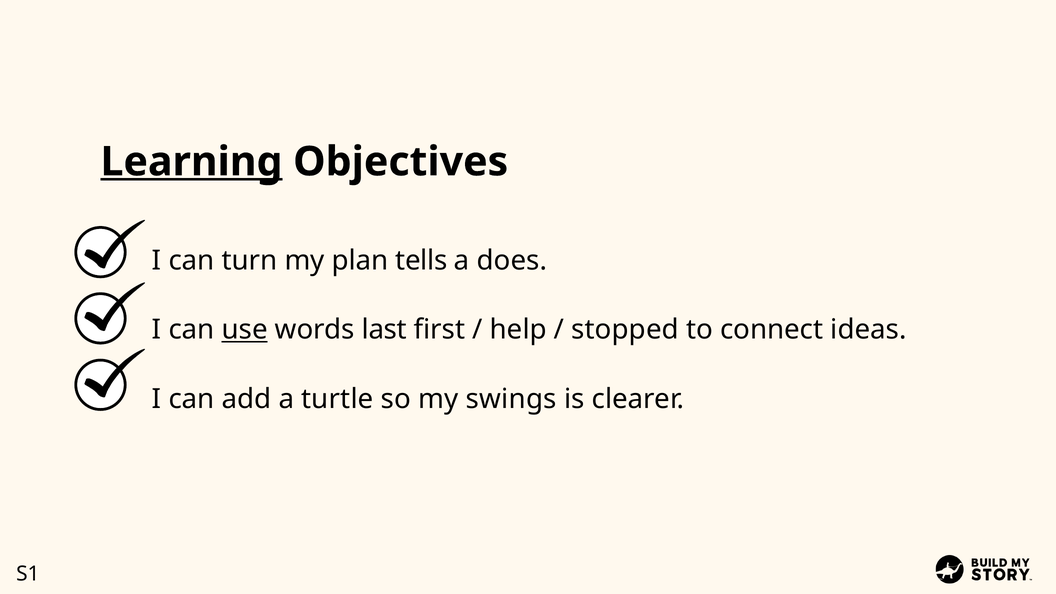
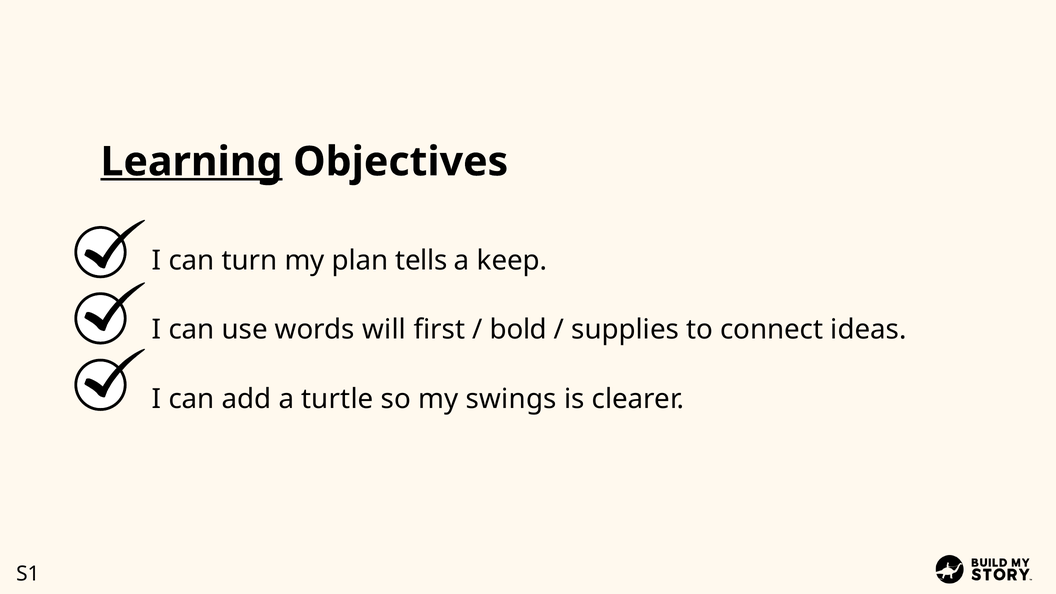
does: does -> keep
use underline: present -> none
last: last -> will
help: help -> bold
stopped: stopped -> supplies
